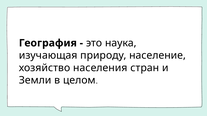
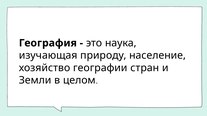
населения: населения -> географии
